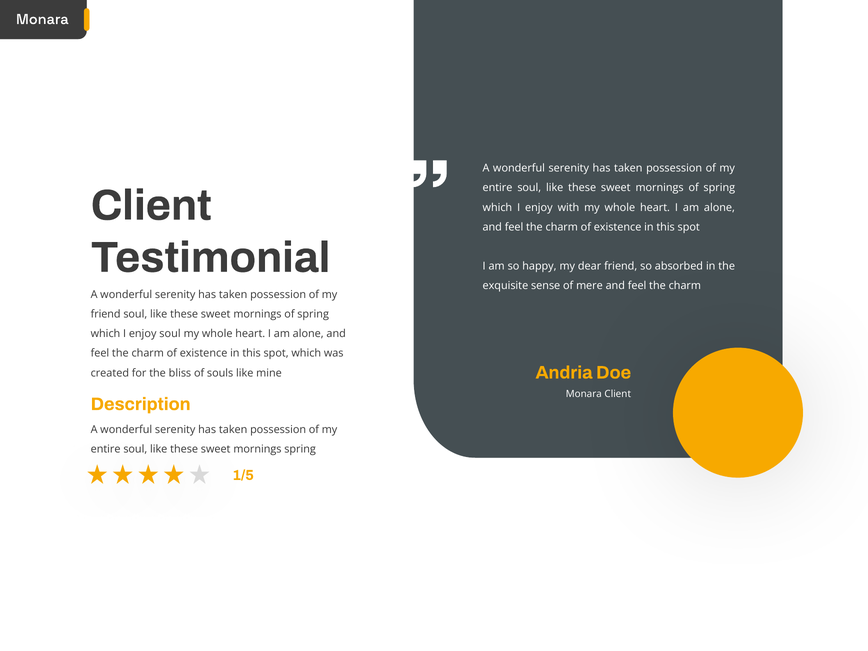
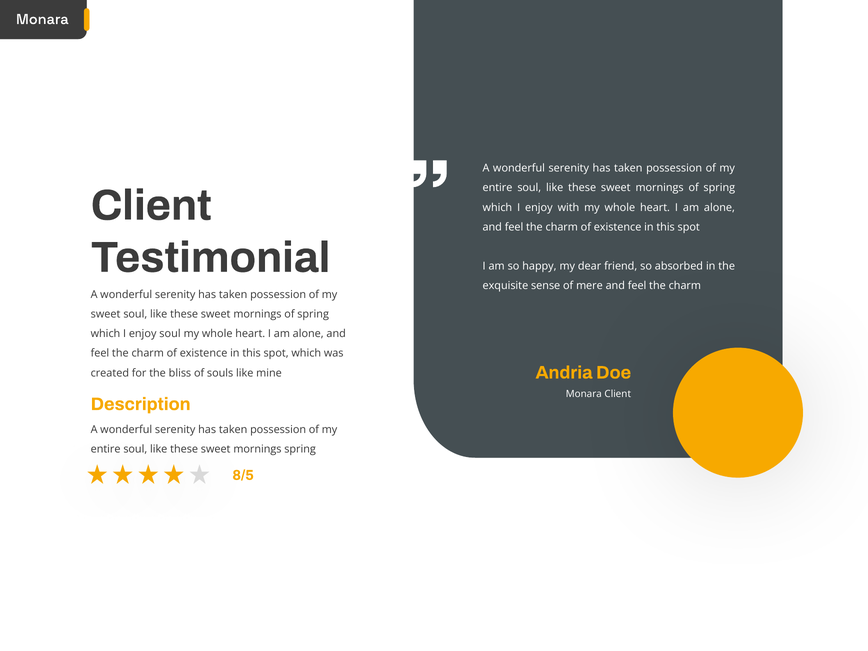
friend at (106, 314): friend -> sweet
1/5: 1/5 -> 8/5
